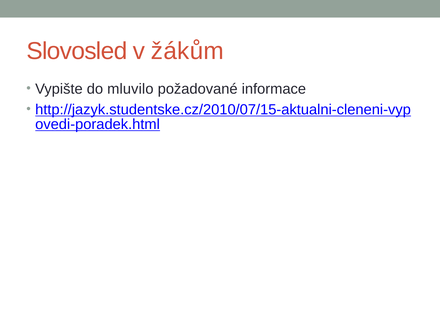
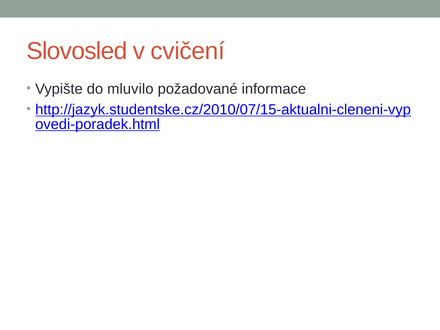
žákům: žákům -> cvičení
